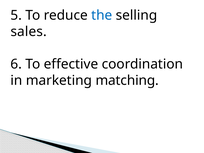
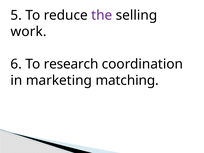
the colour: blue -> purple
sales: sales -> work
effective: effective -> research
